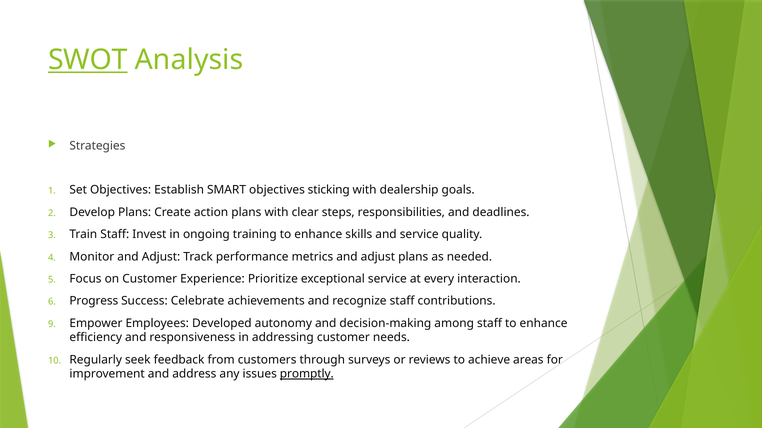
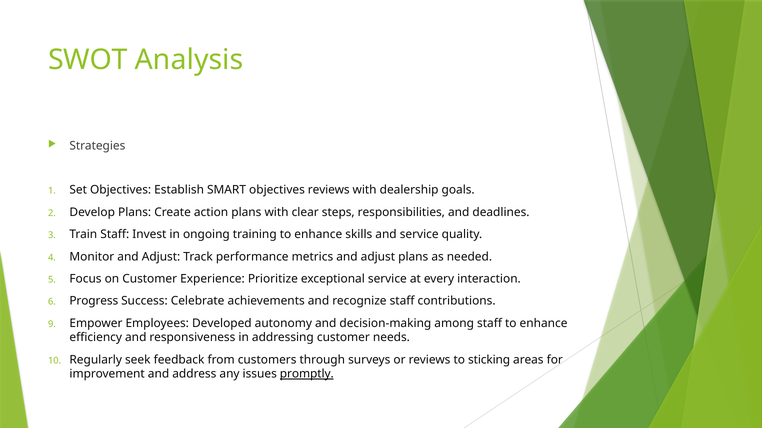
SWOT underline: present -> none
objectives sticking: sticking -> reviews
achieve: achieve -> sticking
